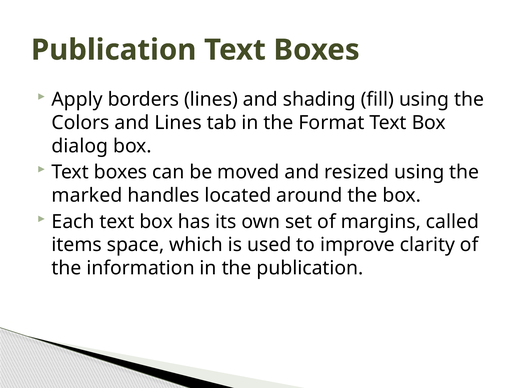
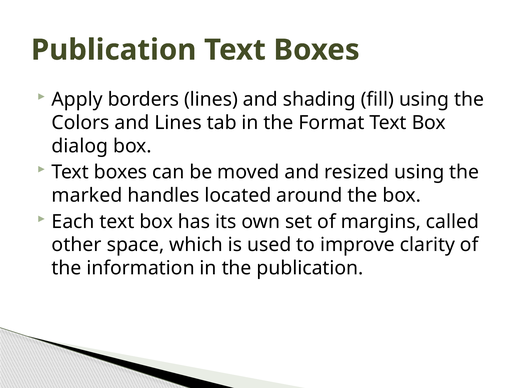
items: items -> other
